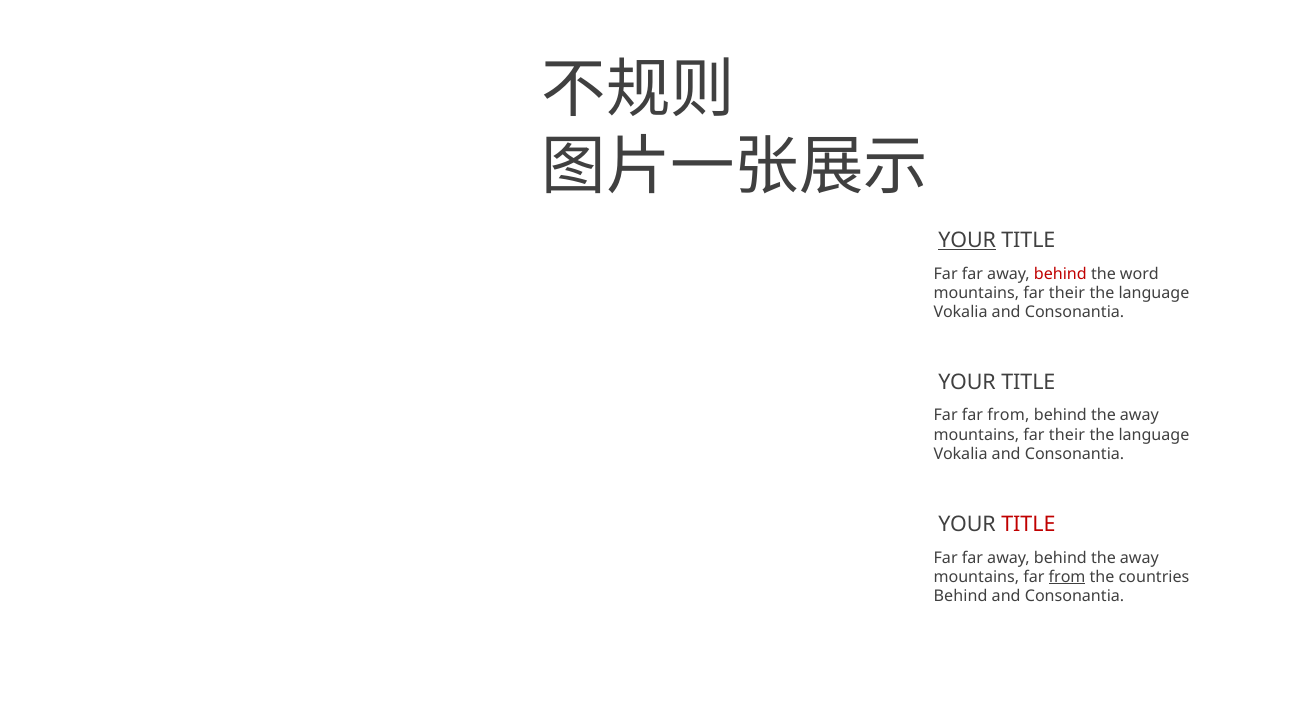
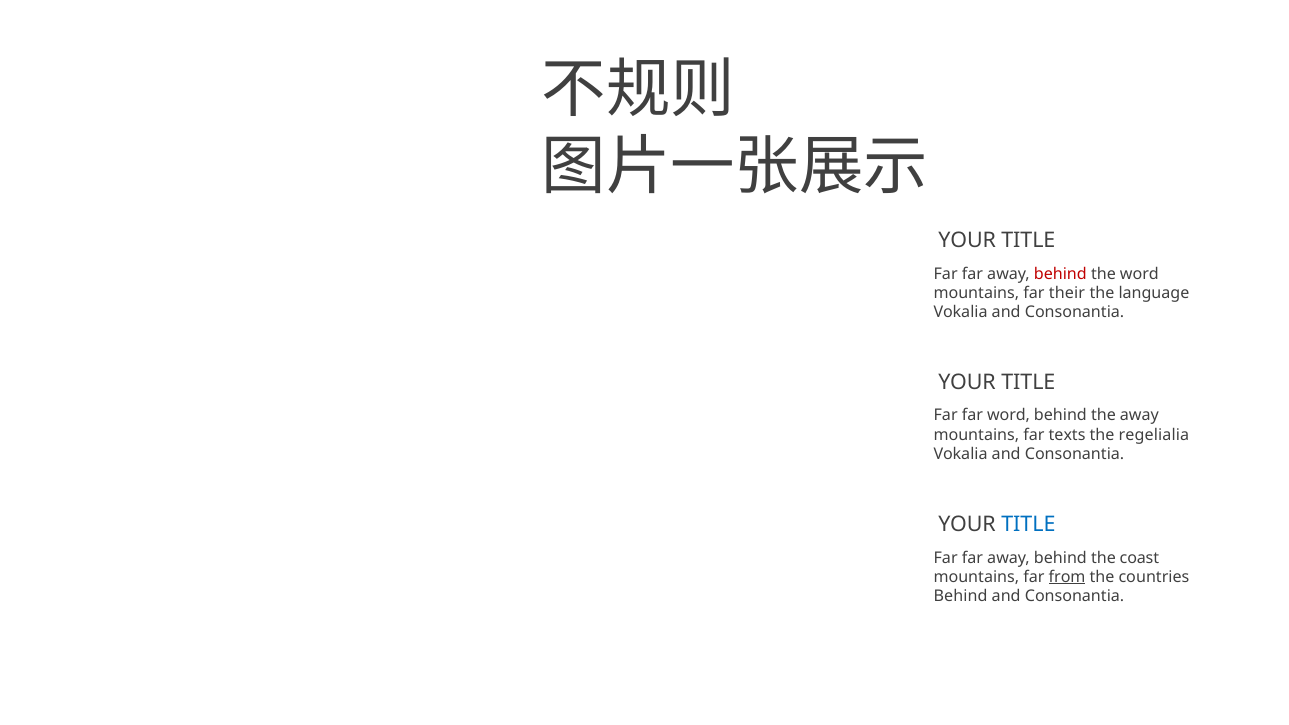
YOUR at (967, 240) underline: present -> none
Far far from: from -> word
their at (1067, 435): their -> texts
language at (1154, 435): language -> regelialia
TITLE at (1028, 524) colour: red -> blue
away behind the away: away -> coast
